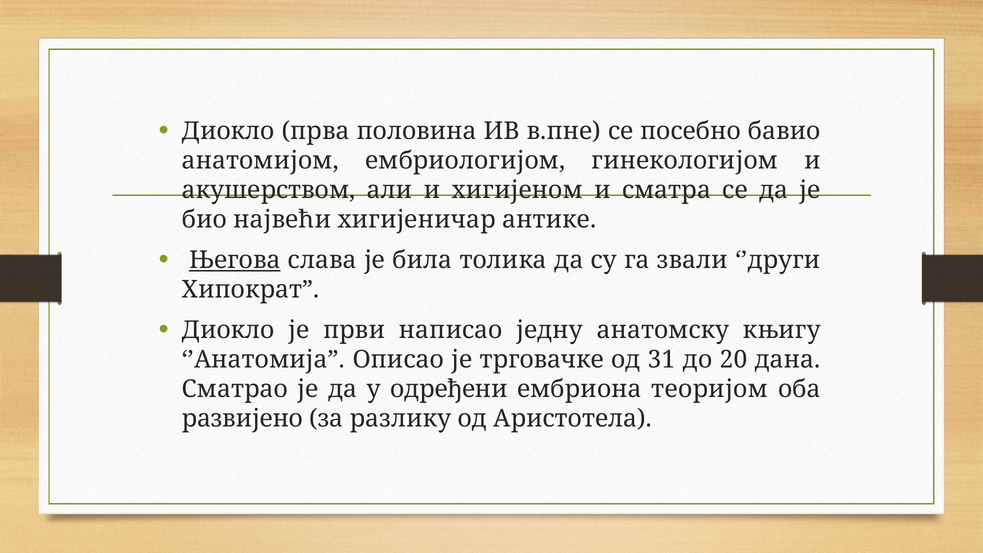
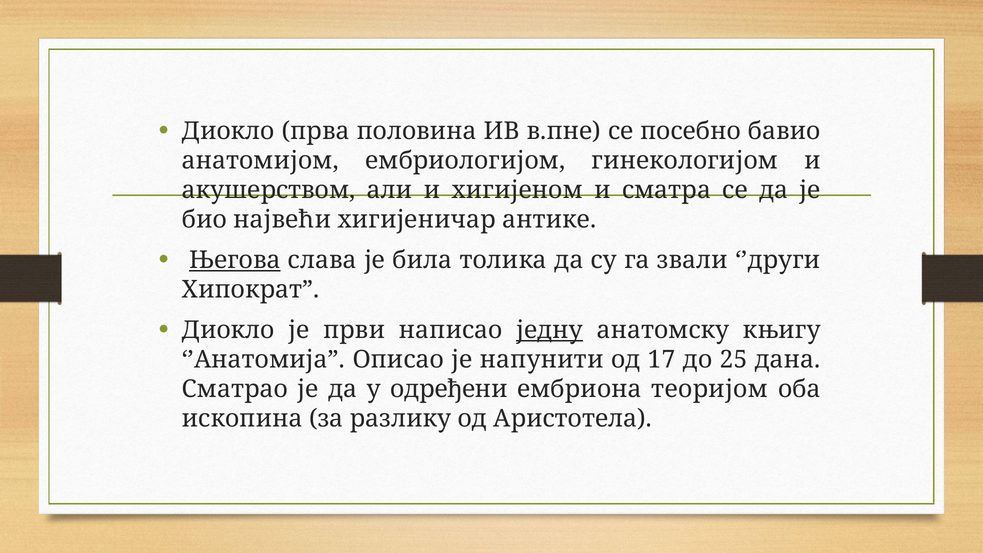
једну underline: none -> present
трговачке: трговачке -> напунити
31: 31 -> 17
20: 20 -> 25
развијено: развијено -> ископина
